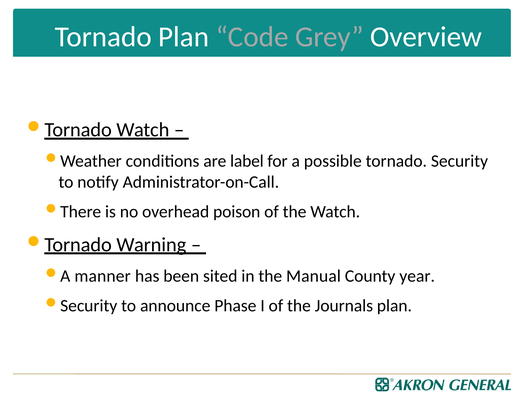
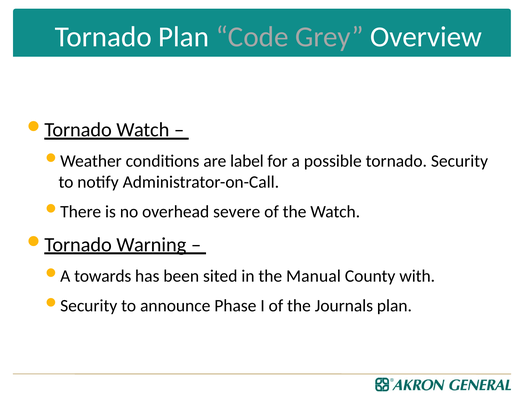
poison: poison -> severe
manner: manner -> towards
year: year -> with
